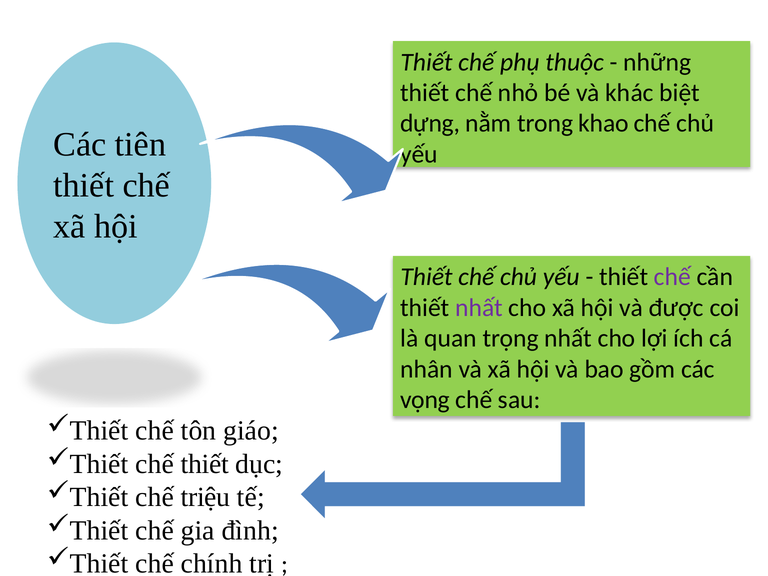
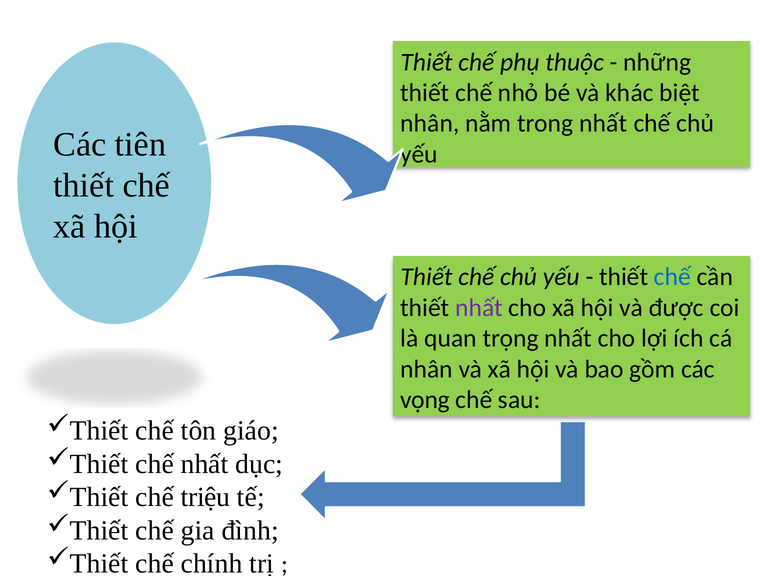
dựng at (430, 123): dựng -> nhân
trong khao: khao -> nhất
chế at (672, 277) colour: purple -> blue
chế thiết: thiết -> nhất
